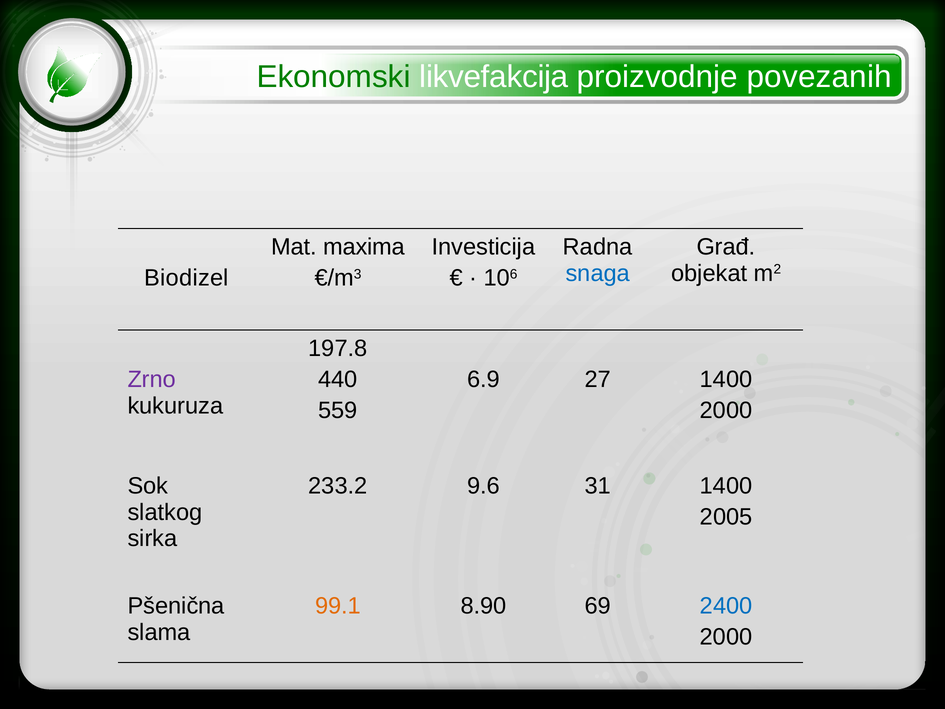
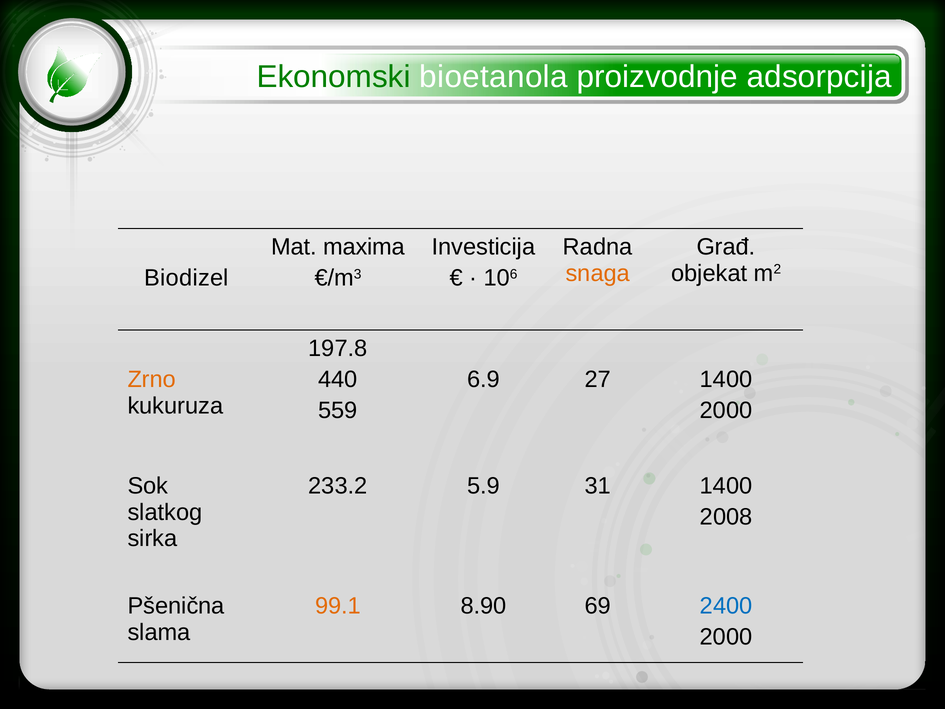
likvefakcija: likvefakcija -> bioetanola
povezanih: povezanih -> adsorpcija
snaga colour: blue -> orange
Zrno colour: purple -> orange
9.6: 9.6 -> 5.9
2005: 2005 -> 2008
